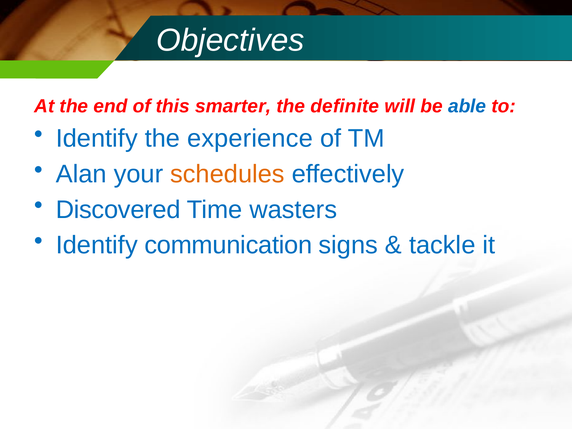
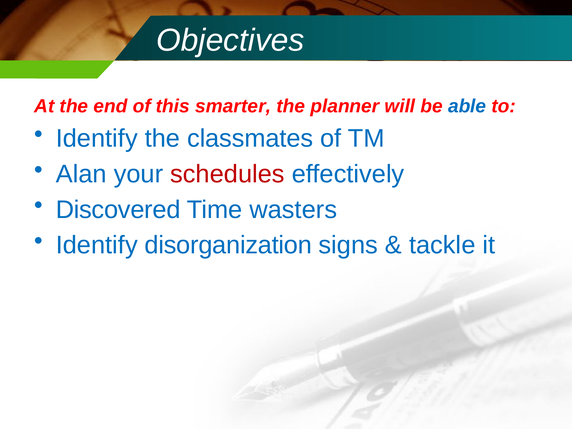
definite: definite -> planner
experience: experience -> classmates
schedules colour: orange -> red
communication: communication -> disorganization
